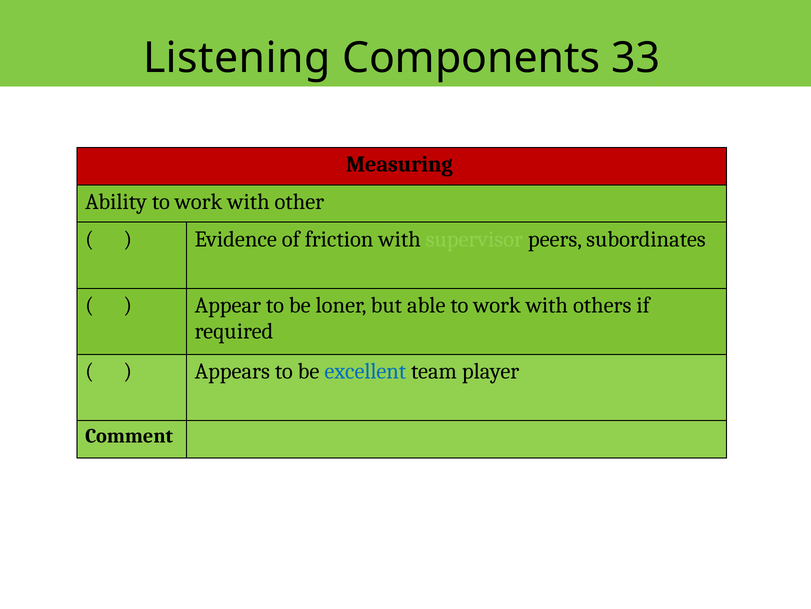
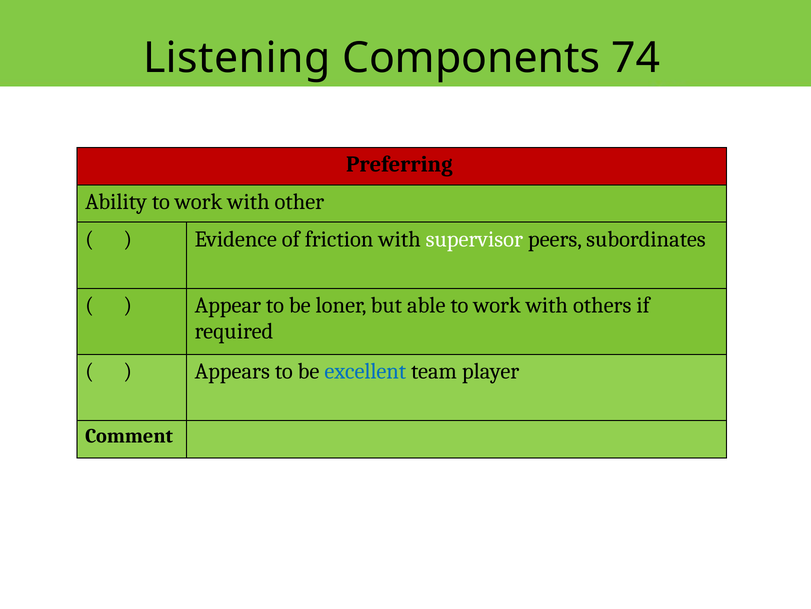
33: 33 -> 74
Measuring: Measuring -> Preferring
supervisor colour: light green -> white
